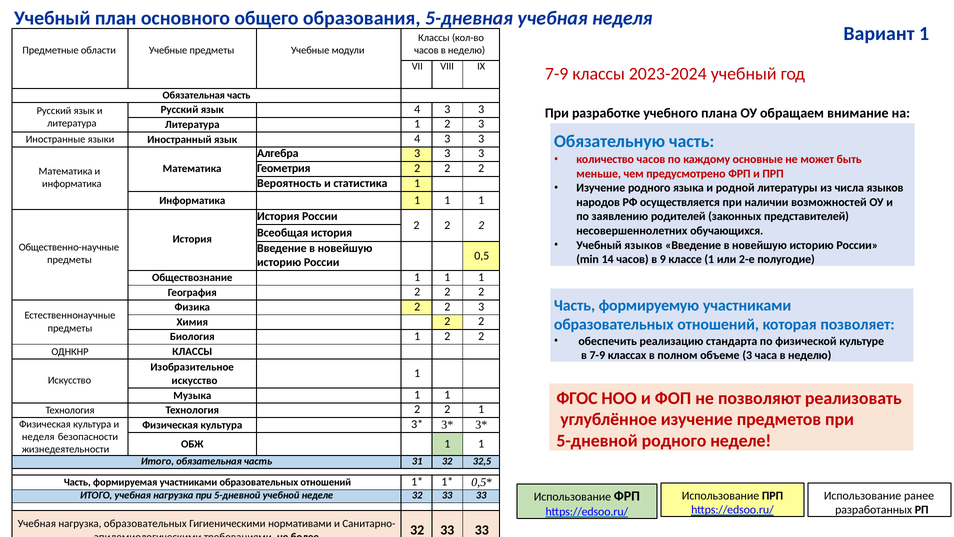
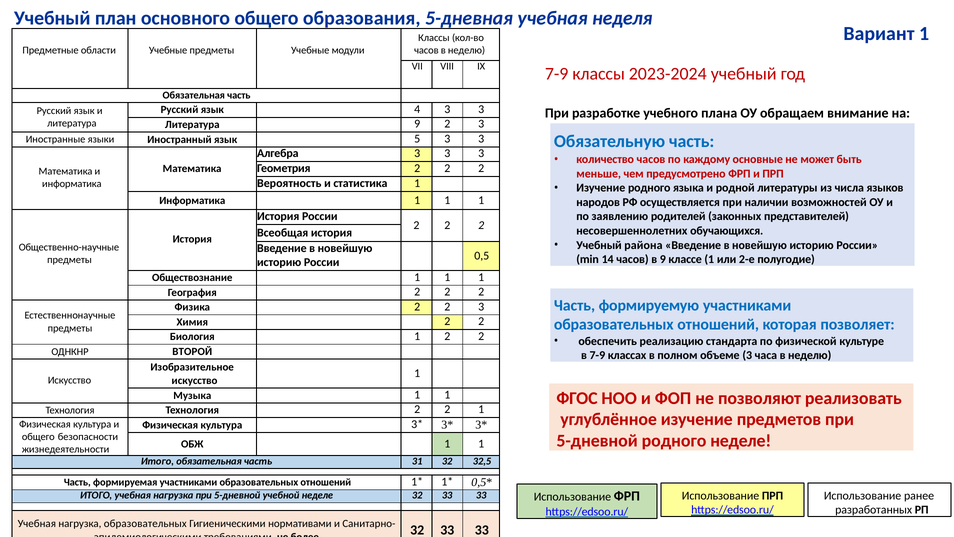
Литература 1: 1 -> 9
Иностранный язык 4: 4 -> 5
Учебный языков: языков -> района
ОДНКНР КЛАССЫ: КЛАССЫ -> ВТОРОЙ
неделя at (38, 436): неделя -> общего
